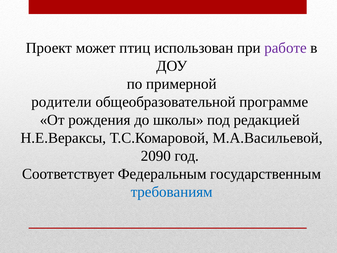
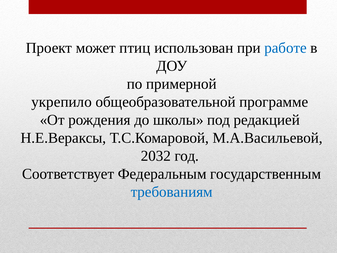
работе colour: purple -> blue
родители: родители -> укрепило
2090: 2090 -> 2032
